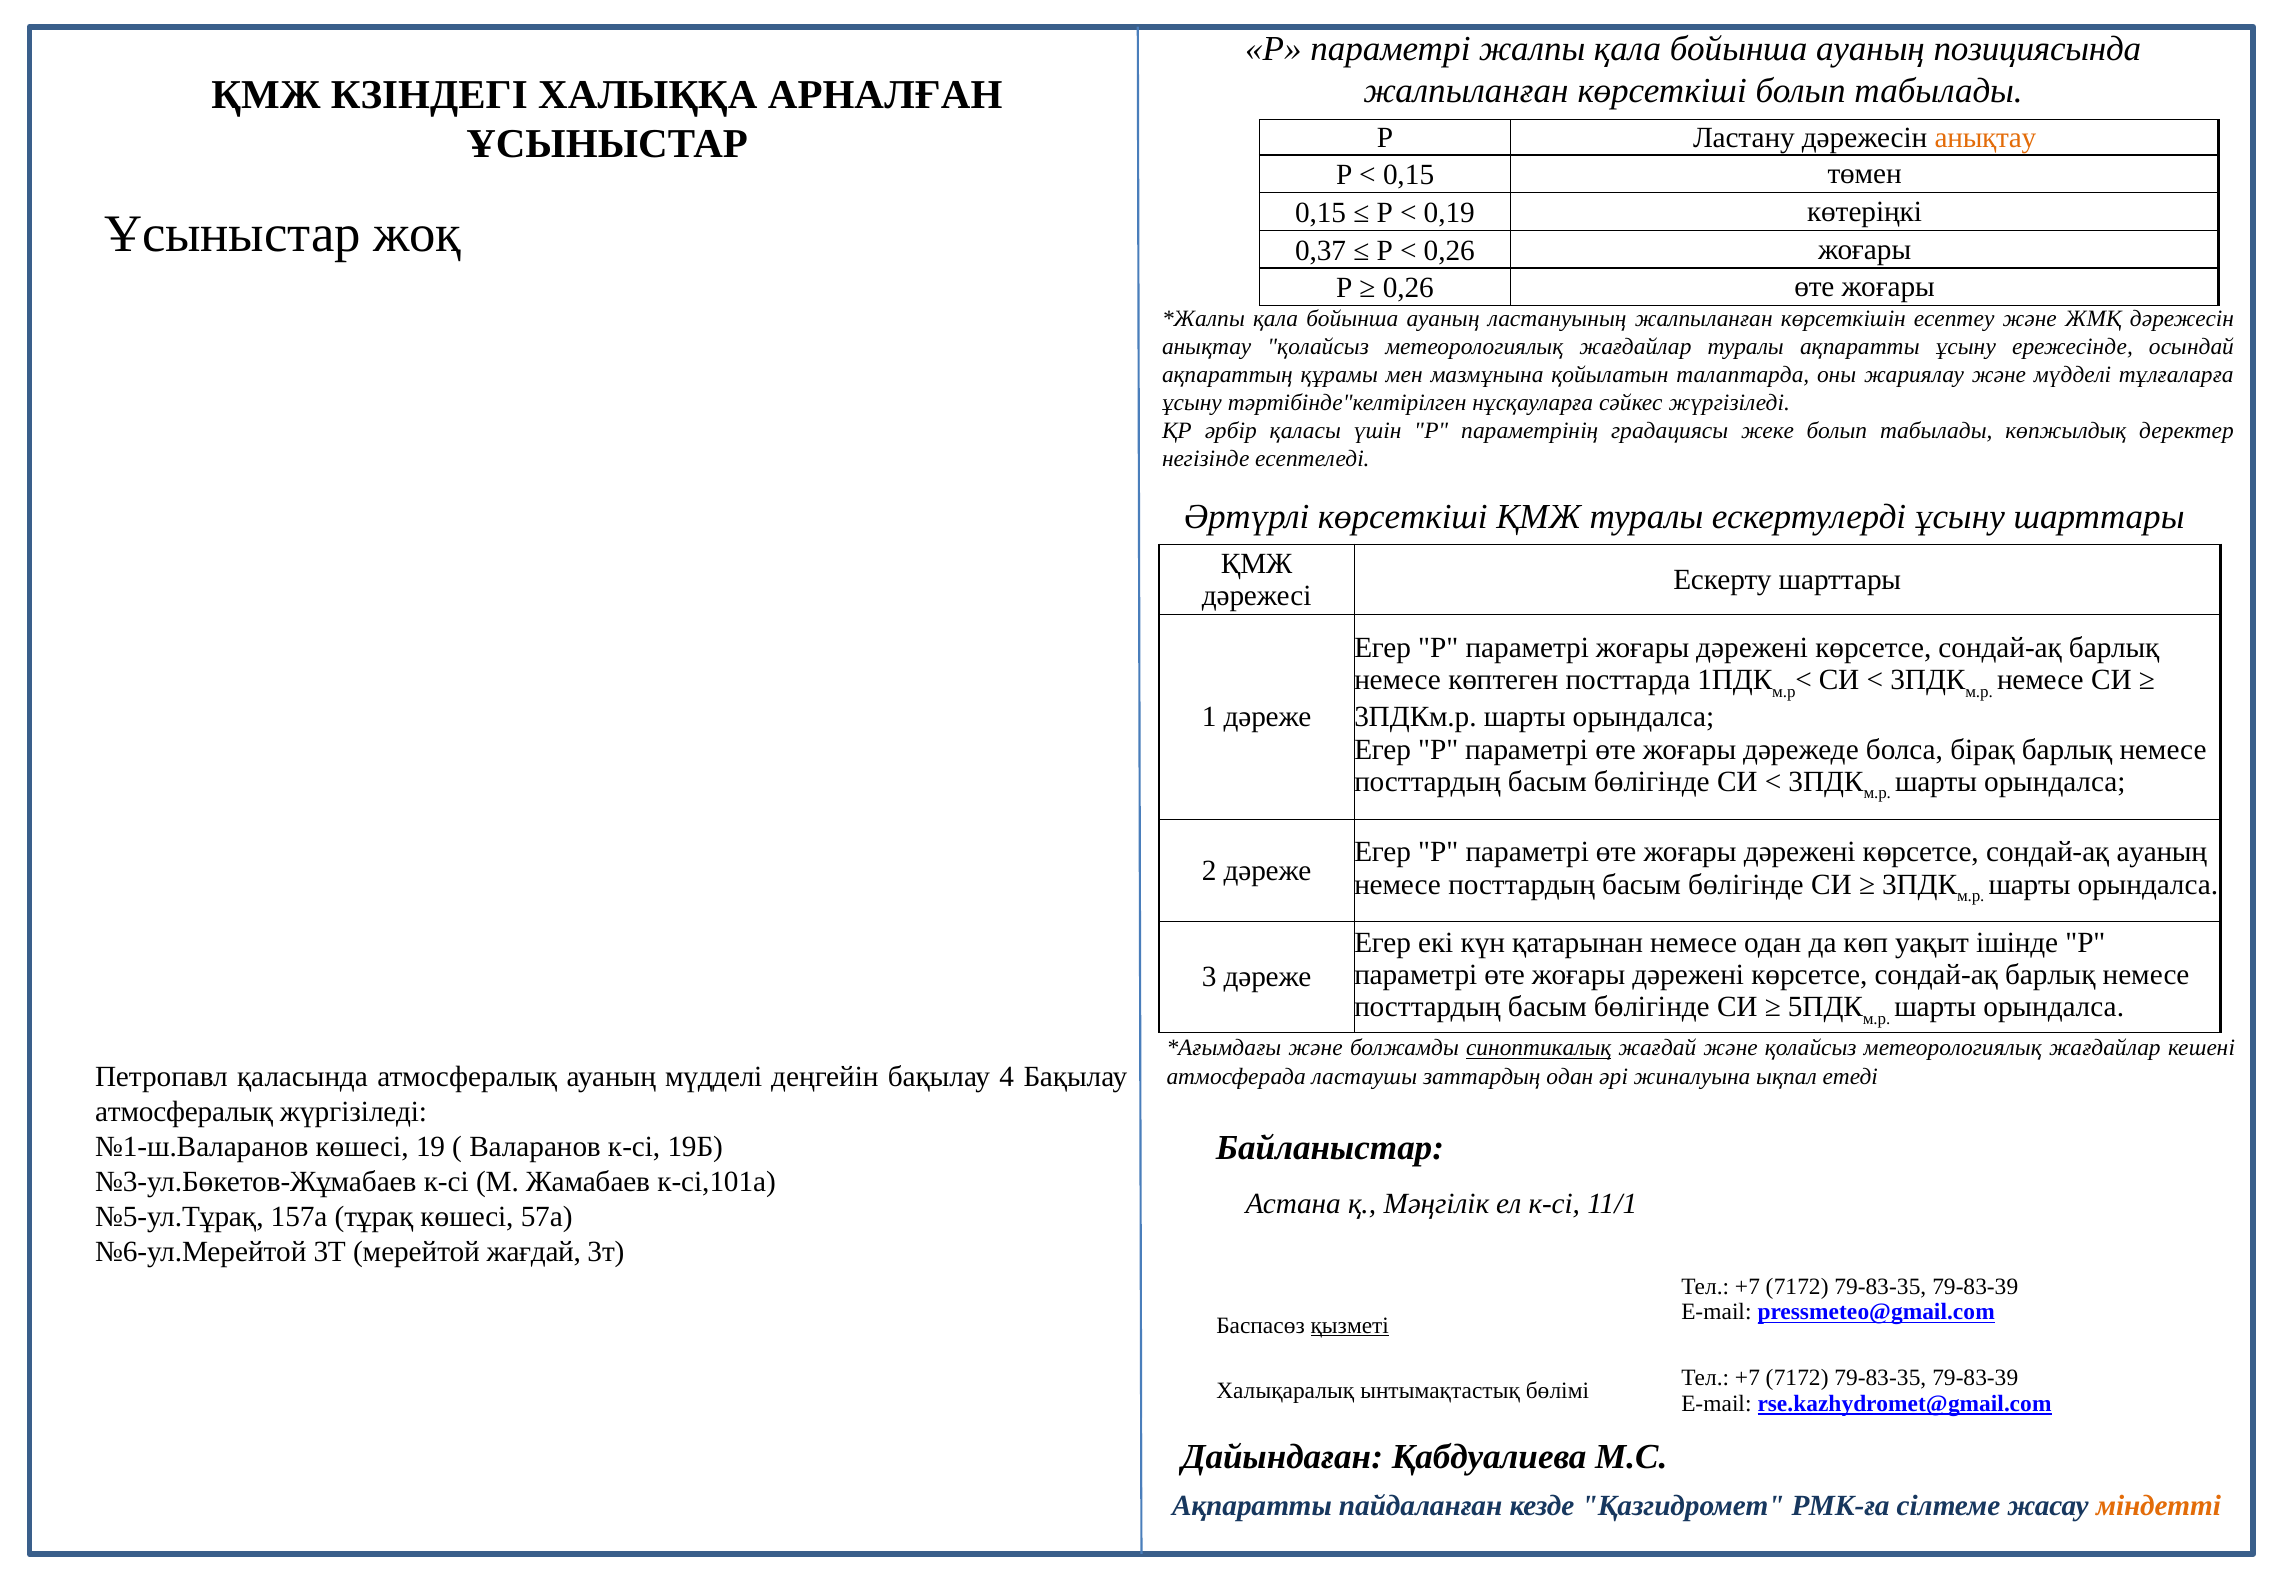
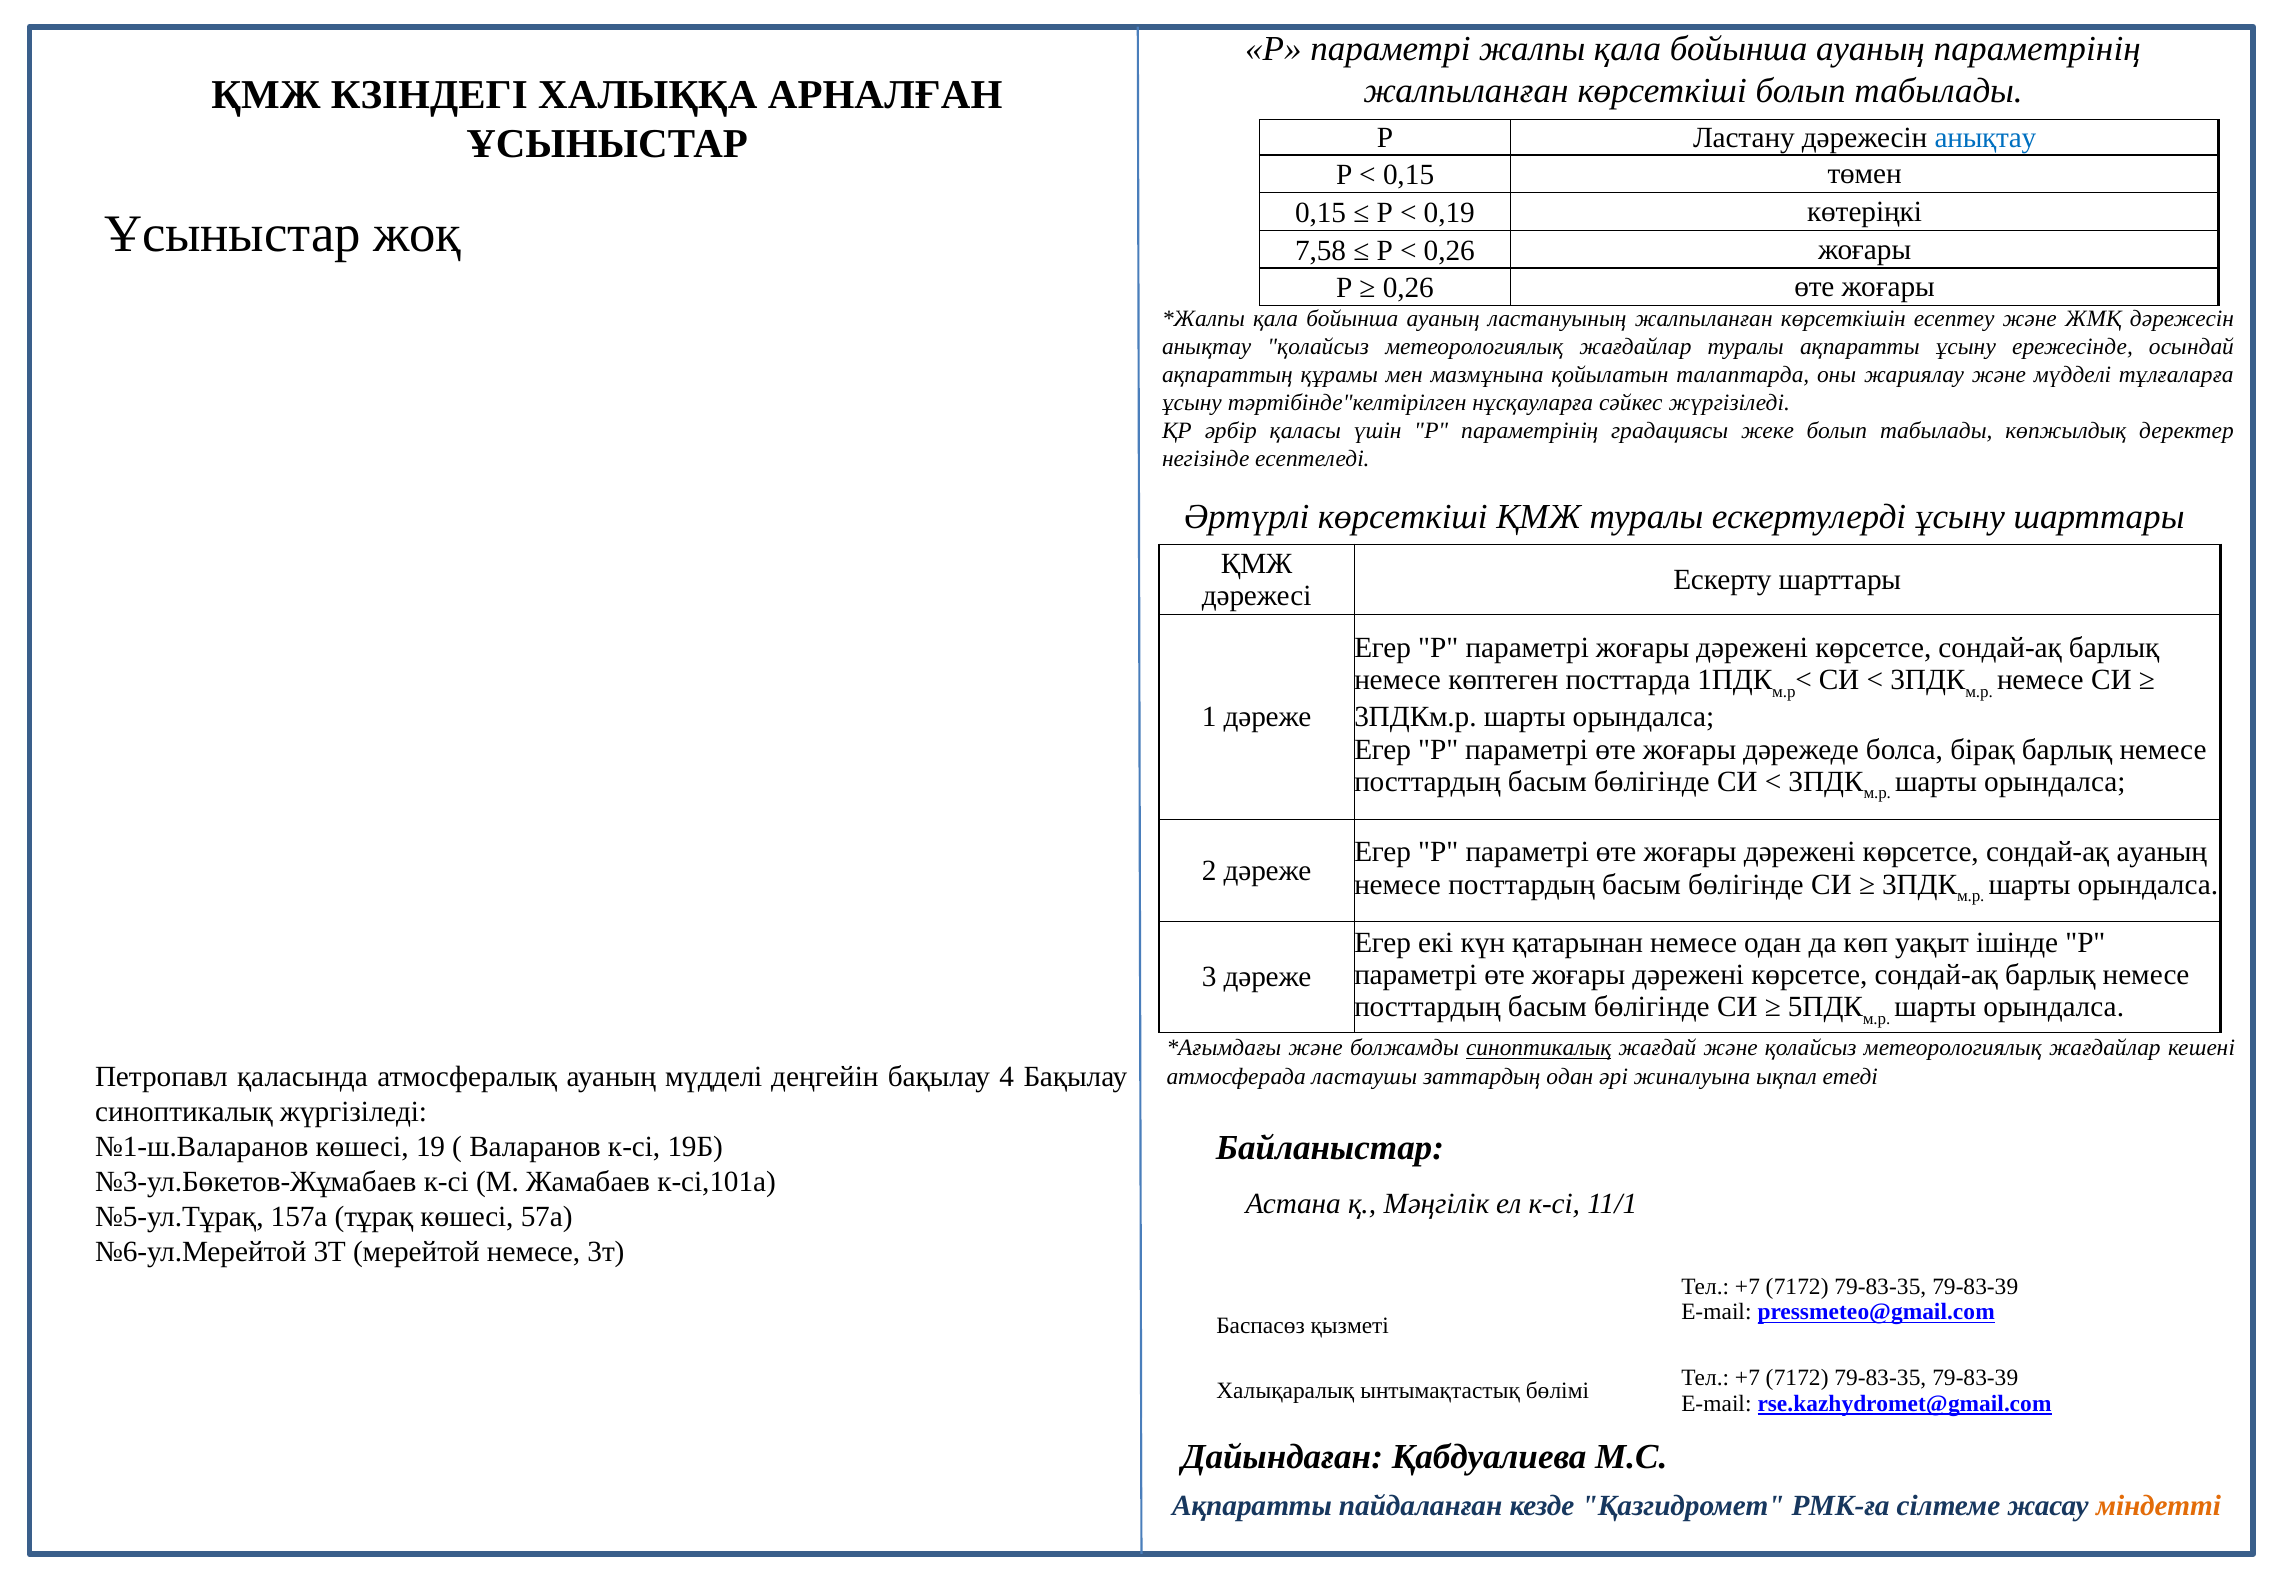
ауаның позициясында: позициясында -> параметрінің
анықтау at (1985, 138) colour: orange -> blue
0,37: 0,37 -> 7,58
атмосфералық at (184, 1111): атмосфералық -> синоптикалық
мерейтой жағдай: жағдай -> немесе
қызметі underline: present -> none
